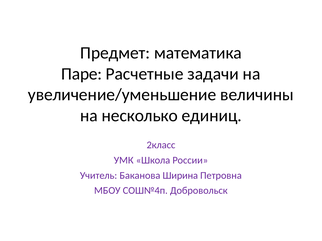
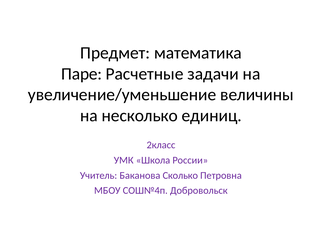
Ширина: Ширина -> Сколько
